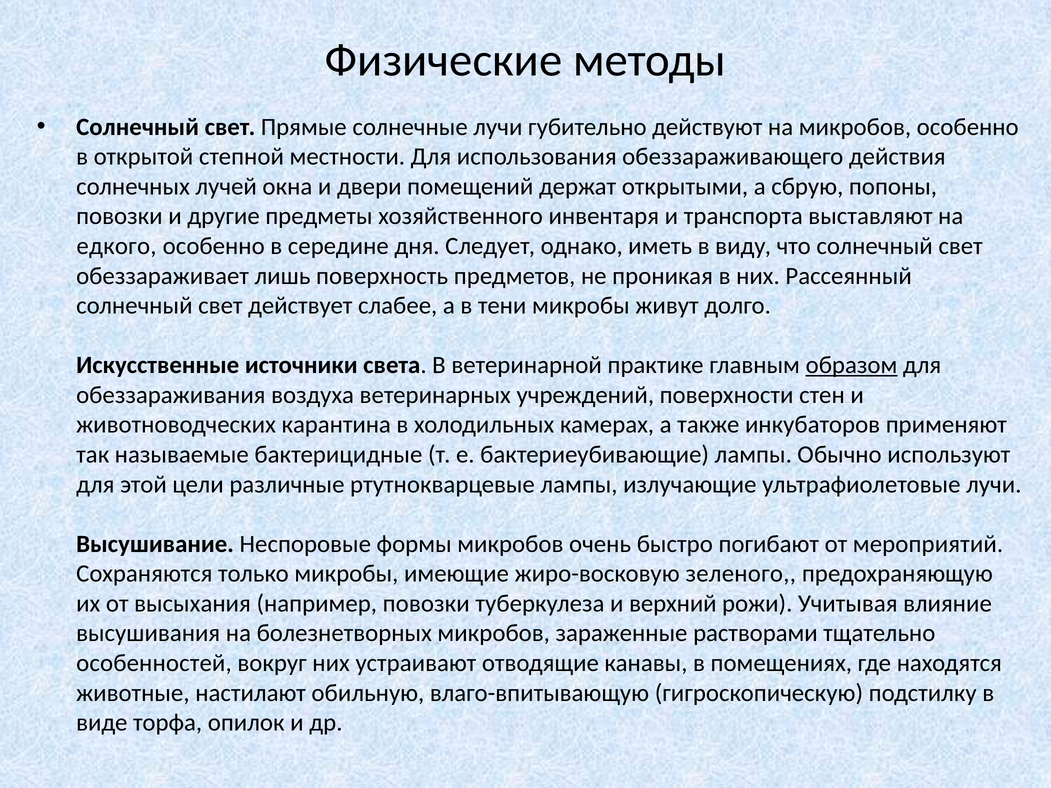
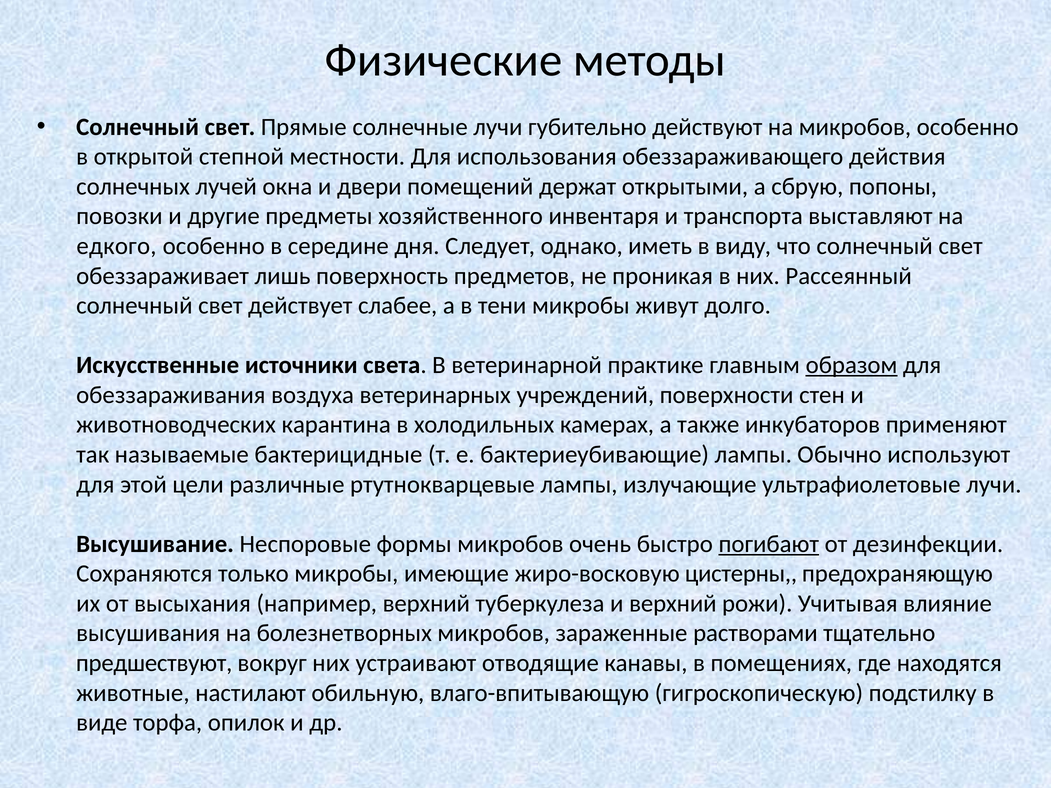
погибают underline: none -> present
мероприятий: мероприятий -> дезинфекции
зеленого: зеленого -> цистерны
например повозки: повозки -> верхний
особенностей: особенностей -> предшествуют
